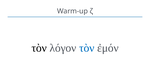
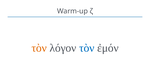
τὸν at (39, 48) colour: black -> orange
